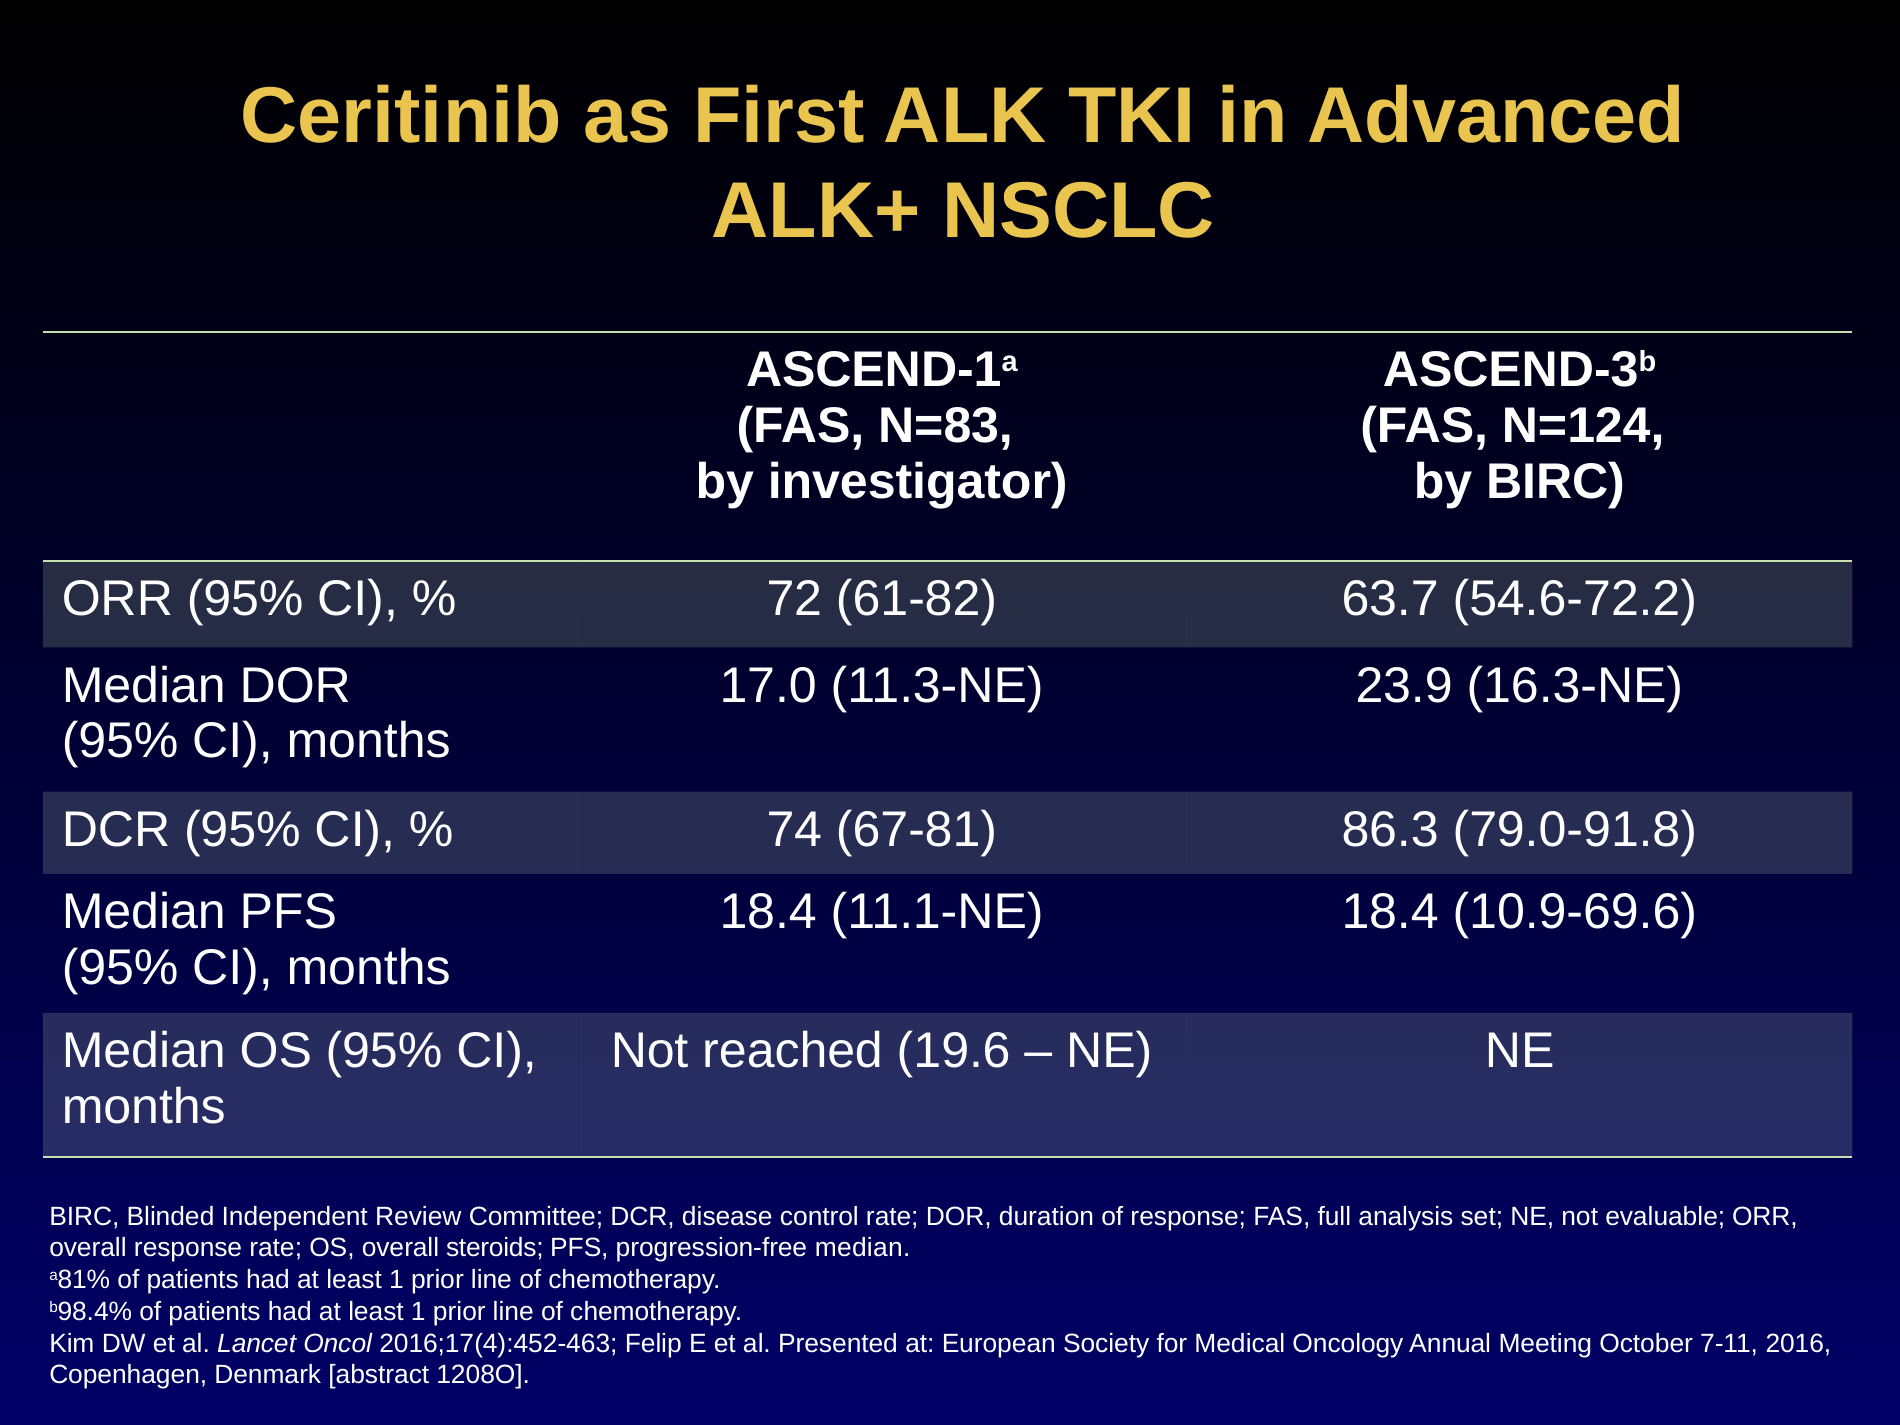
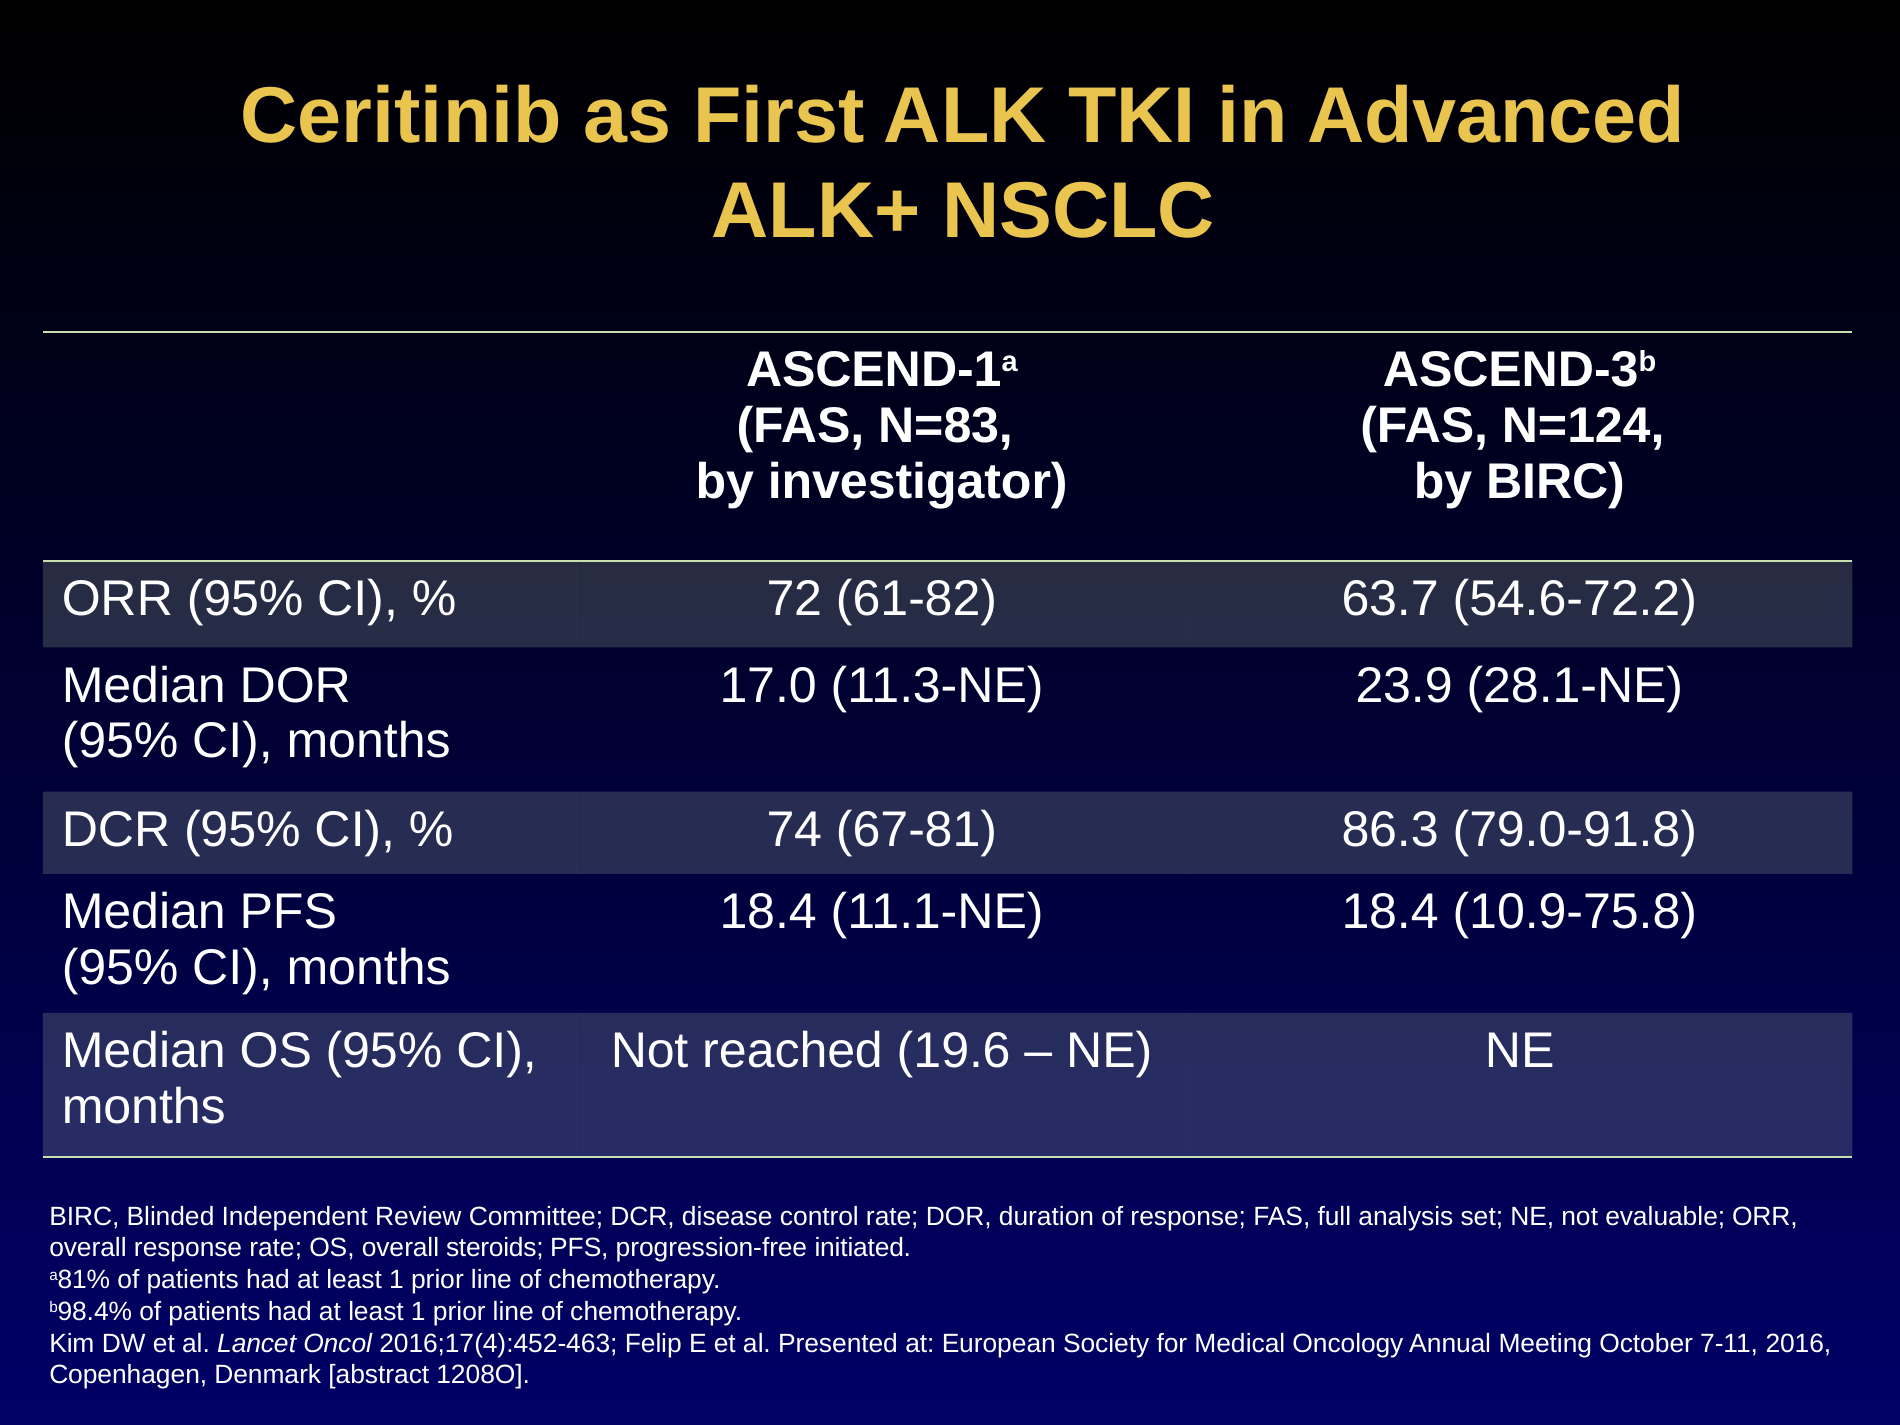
16.3-NE: 16.3-NE -> 28.1-NE
10.9-69.6: 10.9-69.6 -> 10.9-75.8
progression-free median: median -> initiated
